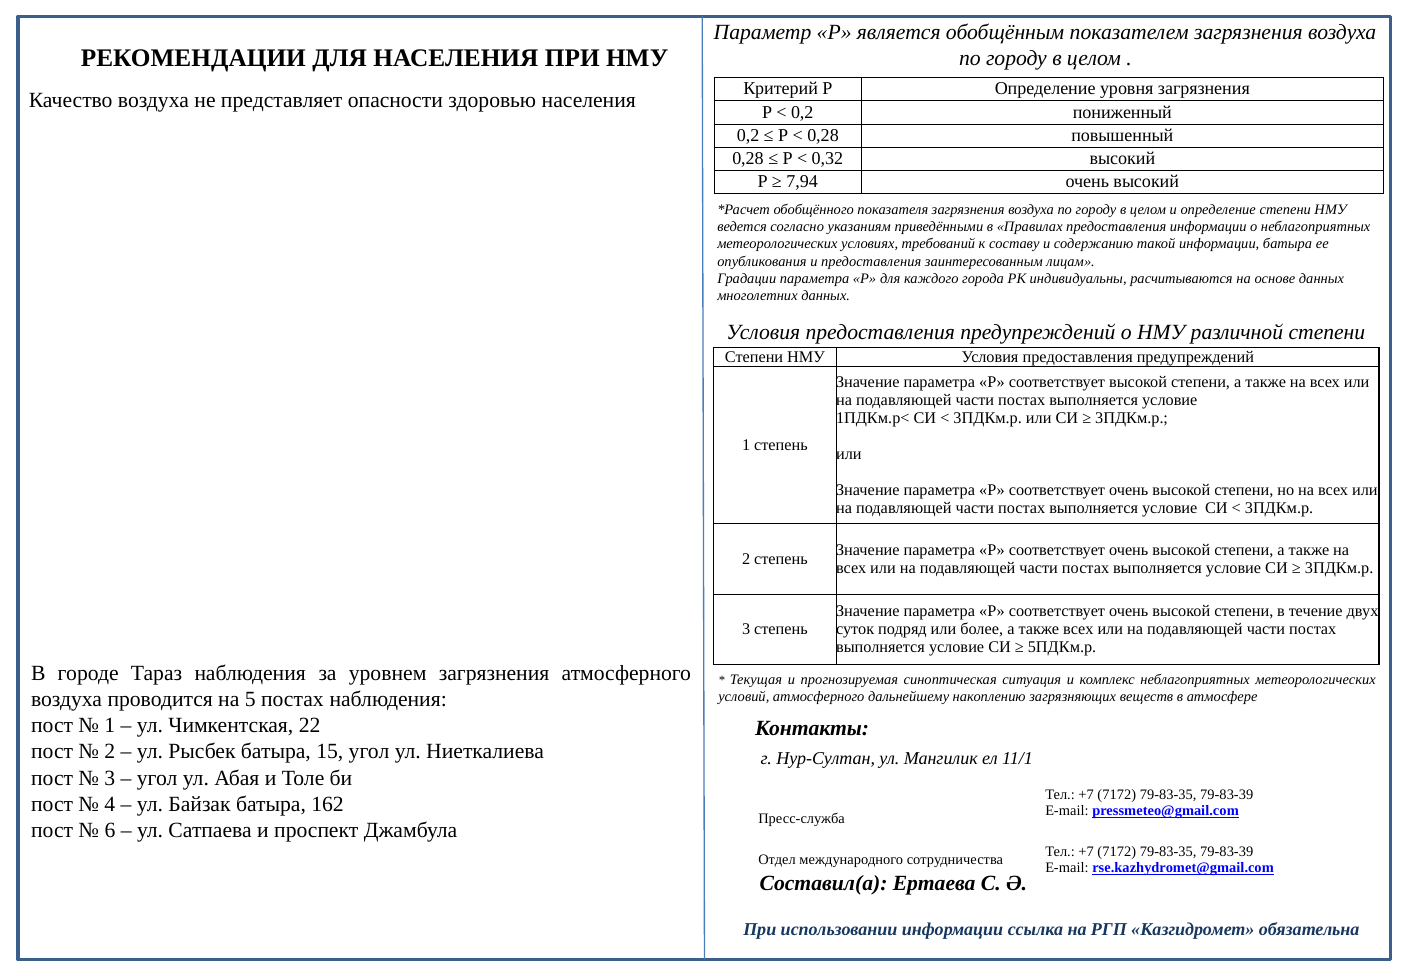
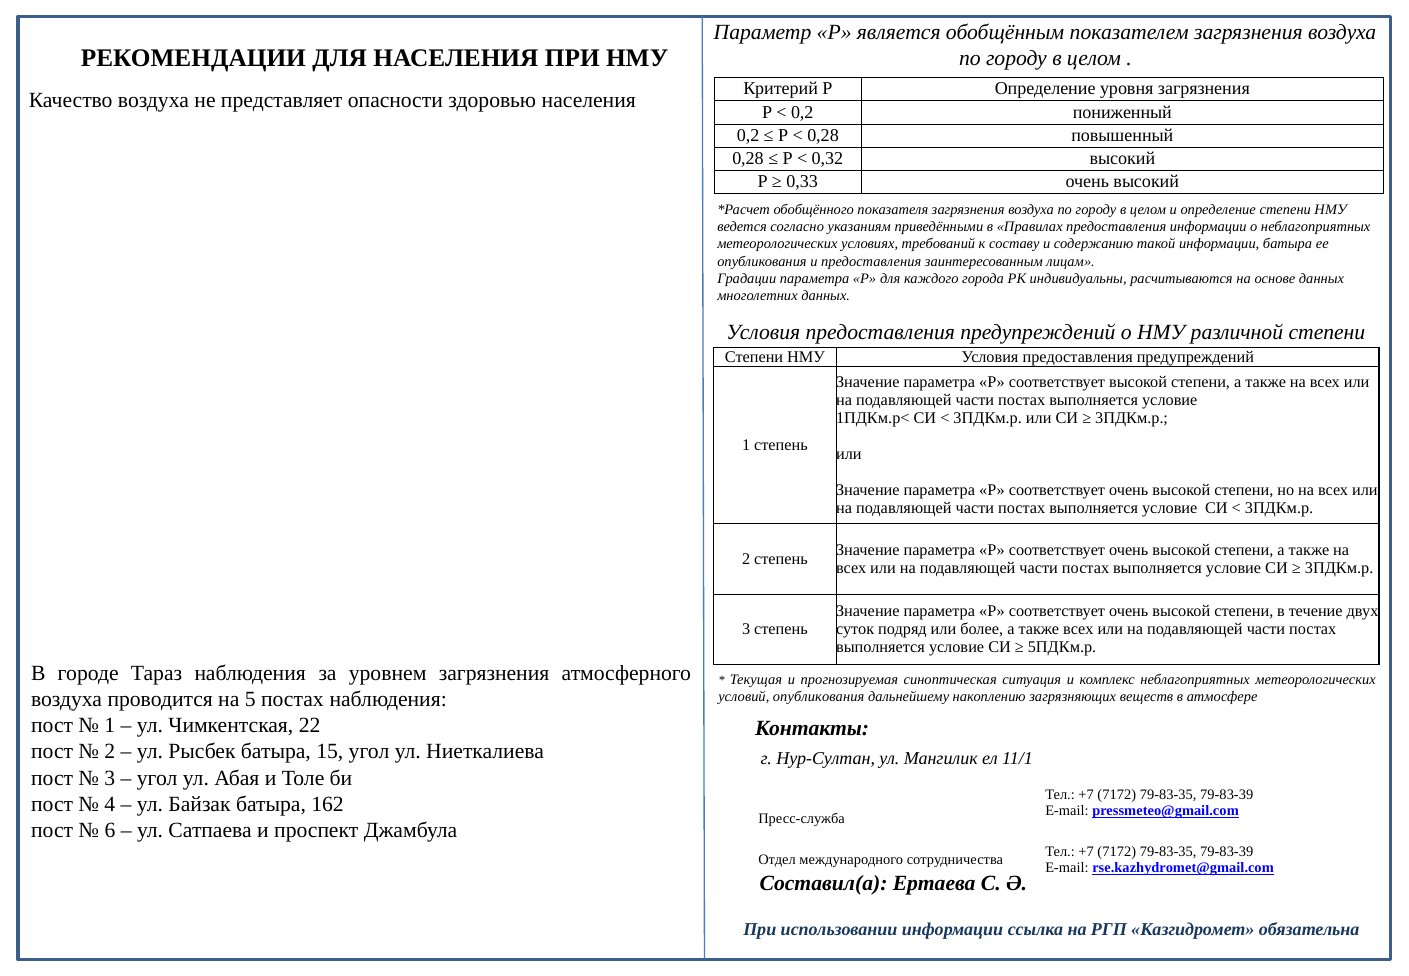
7,94: 7,94 -> 0,33
условий атмосферного: атмосферного -> опубликования
